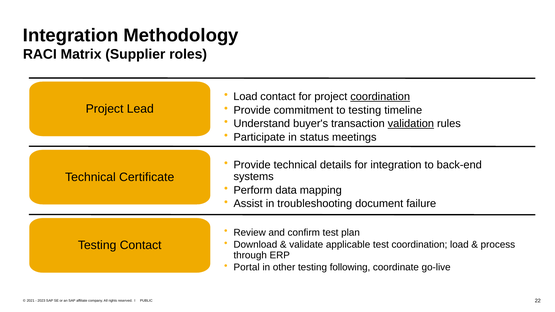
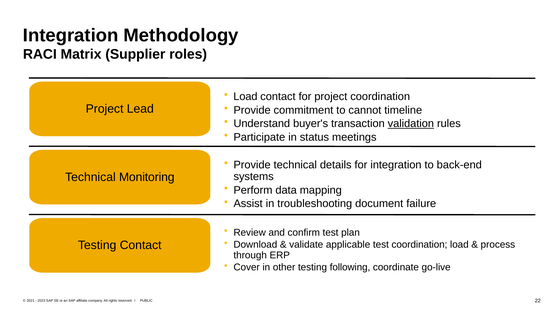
coordination at (380, 97) underline: present -> none
to testing: testing -> cannot
Certificate: Certificate -> Monitoring
Portal: Portal -> Cover
